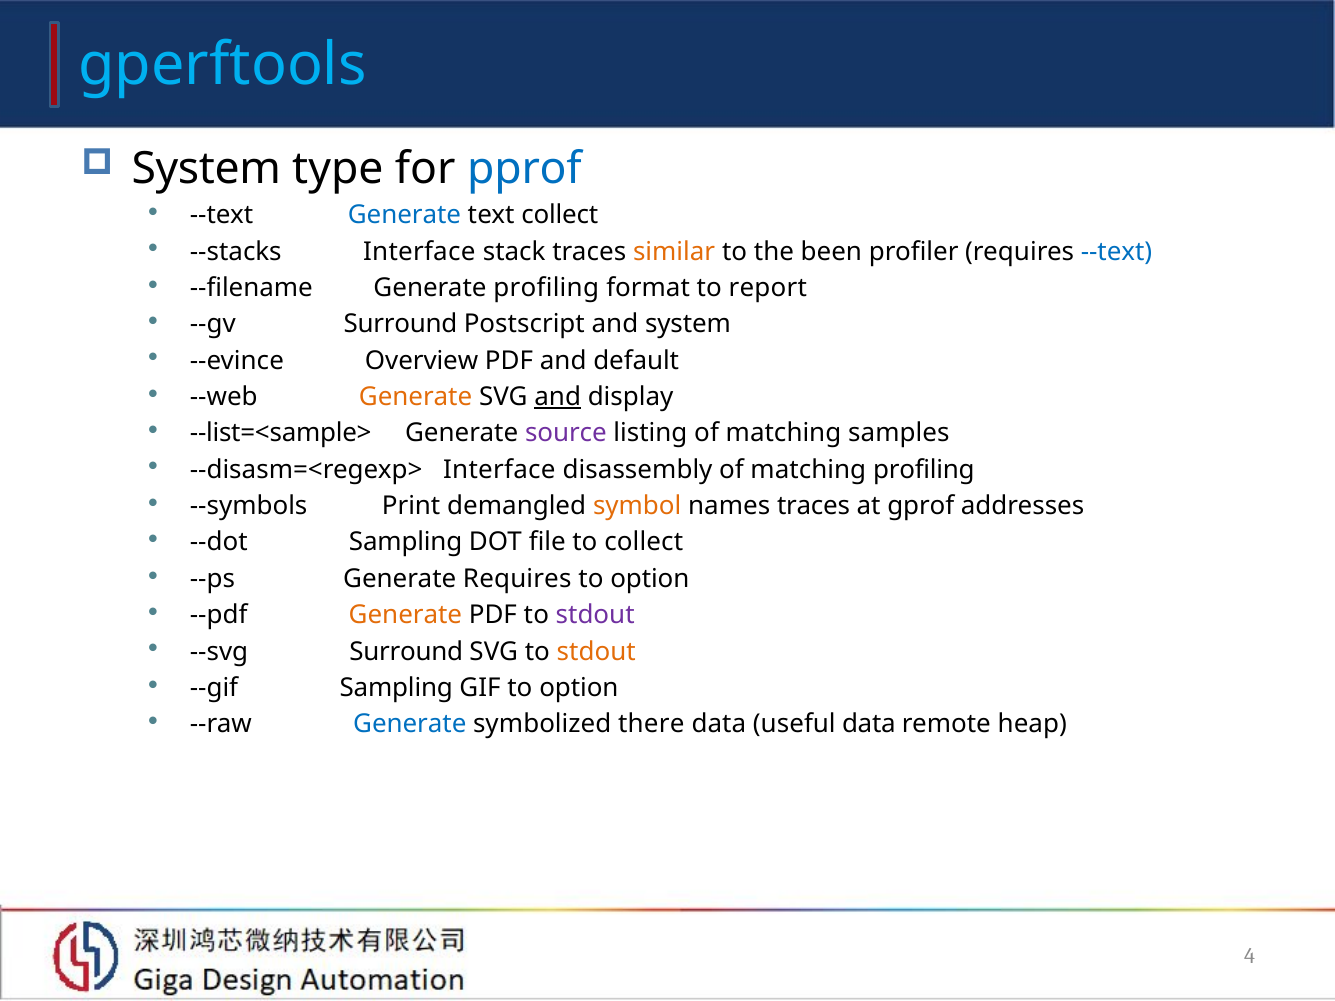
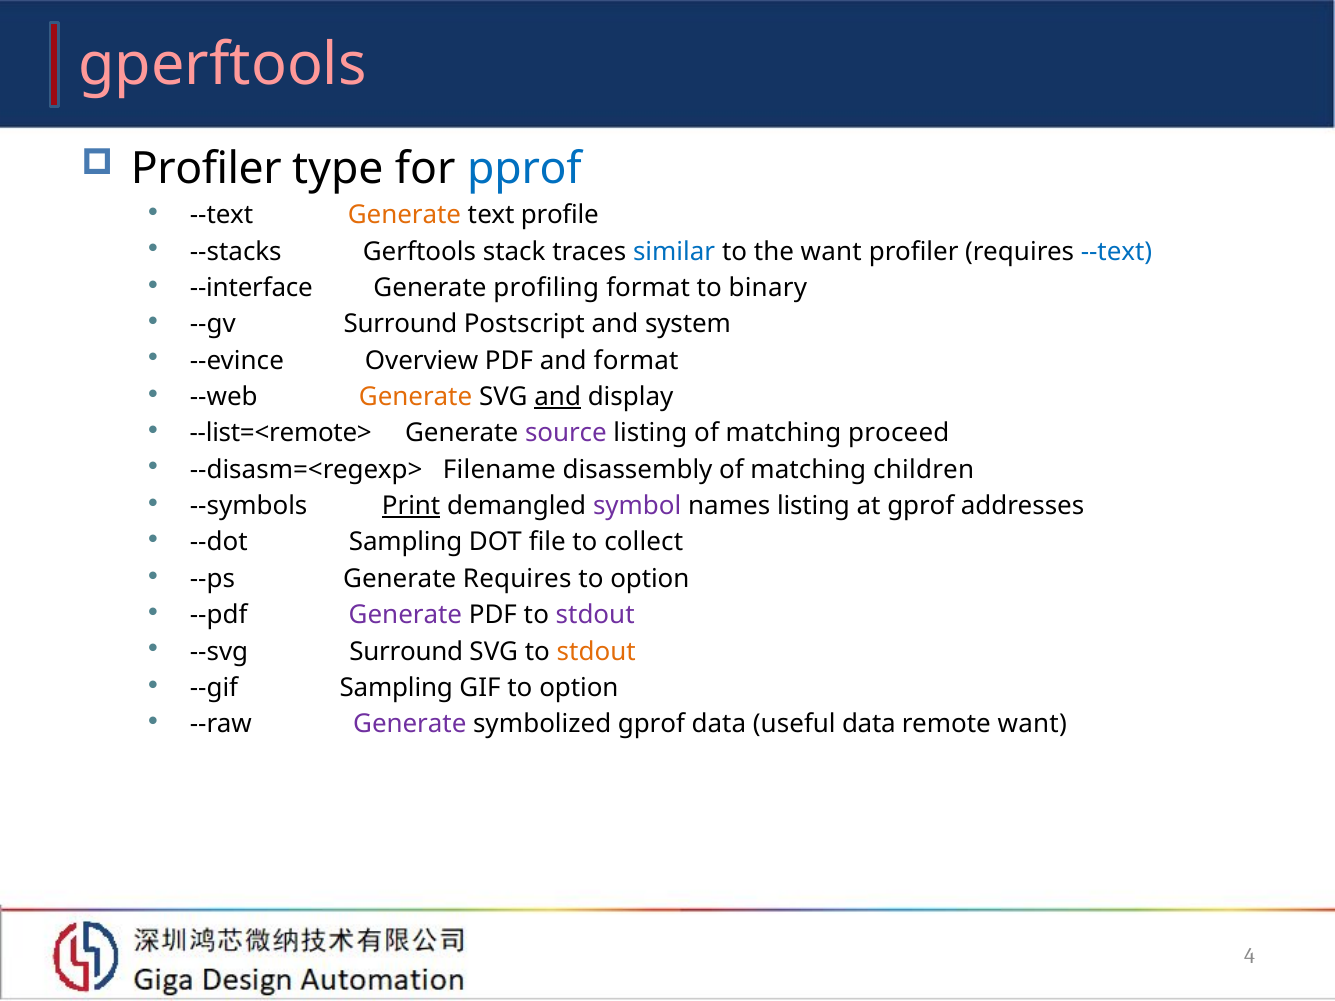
gperftools colour: light blue -> pink
System at (206, 169): System -> Profiler
Generate at (404, 215) colour: blue -> orange
text collect: collect -> profile
--stacks Interface: Interface -> Gerftools
similar colour: orange -> blue
the been: been -> want
--filename: --filename -> --interface
report: report -> binary
and default: default -> format
--list=<sample>: --list=<sample> -> --list=<remote>
samples: samples -> proceed
--disasm=<regexp> Interface: Interface -> Filename
matching profiling: profiling -> children
Print underline: none -> present
symbol colour: orange -> purple
names traces: traces -> listing
Generate at (405, 615) colour: orange -> purple
Generate at (410, 724) colour: blue -> purple
symbolized there: there -> gprof
remote heap: heap -> want
